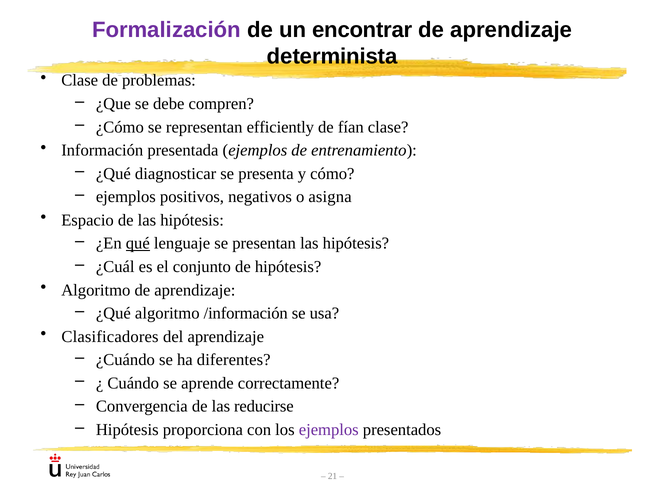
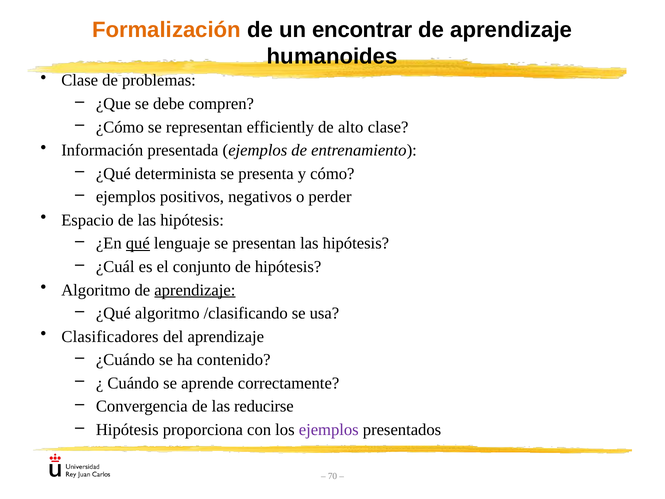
Formalización colour: purple -> orange
determinista: determinista -> humanoides
fían: fían -> alto
diagnosticar: diagnosticar -> determinista
asigna: asigna -> perder
aprendizaje at (195, 290) underline: none -> present
/información: /información -> /clasificando
diferentes: diferentes -> contenido
21: 21 -> 70
